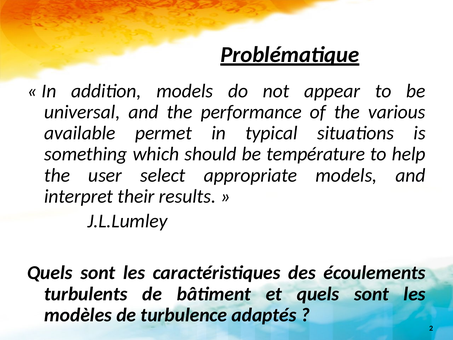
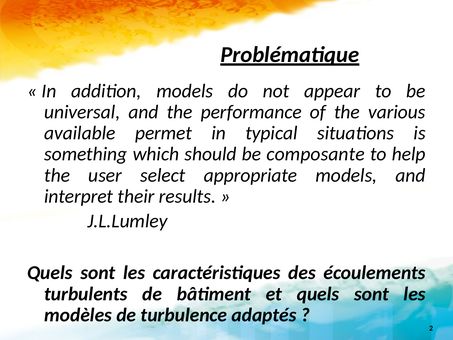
température: température -> composante
